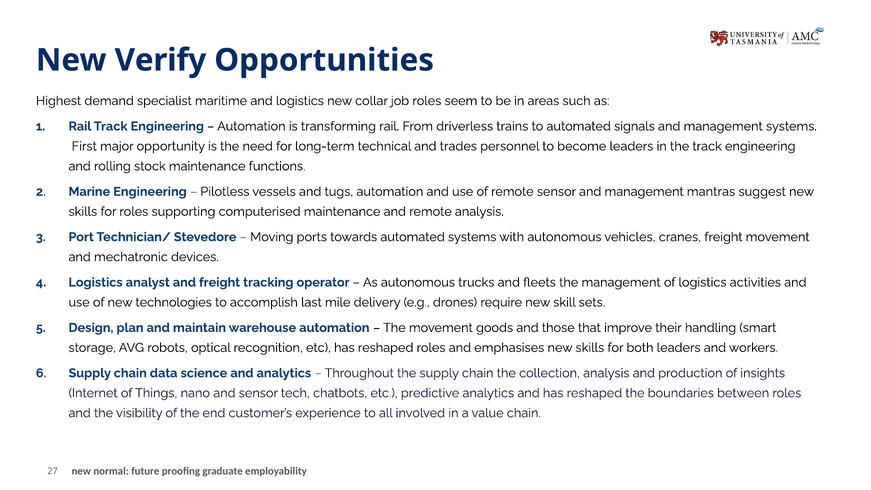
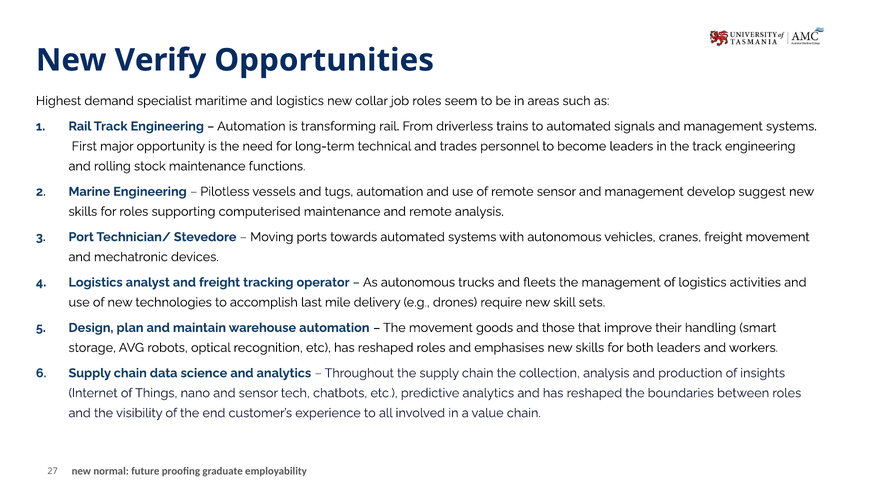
mantras: mantras -> develop
